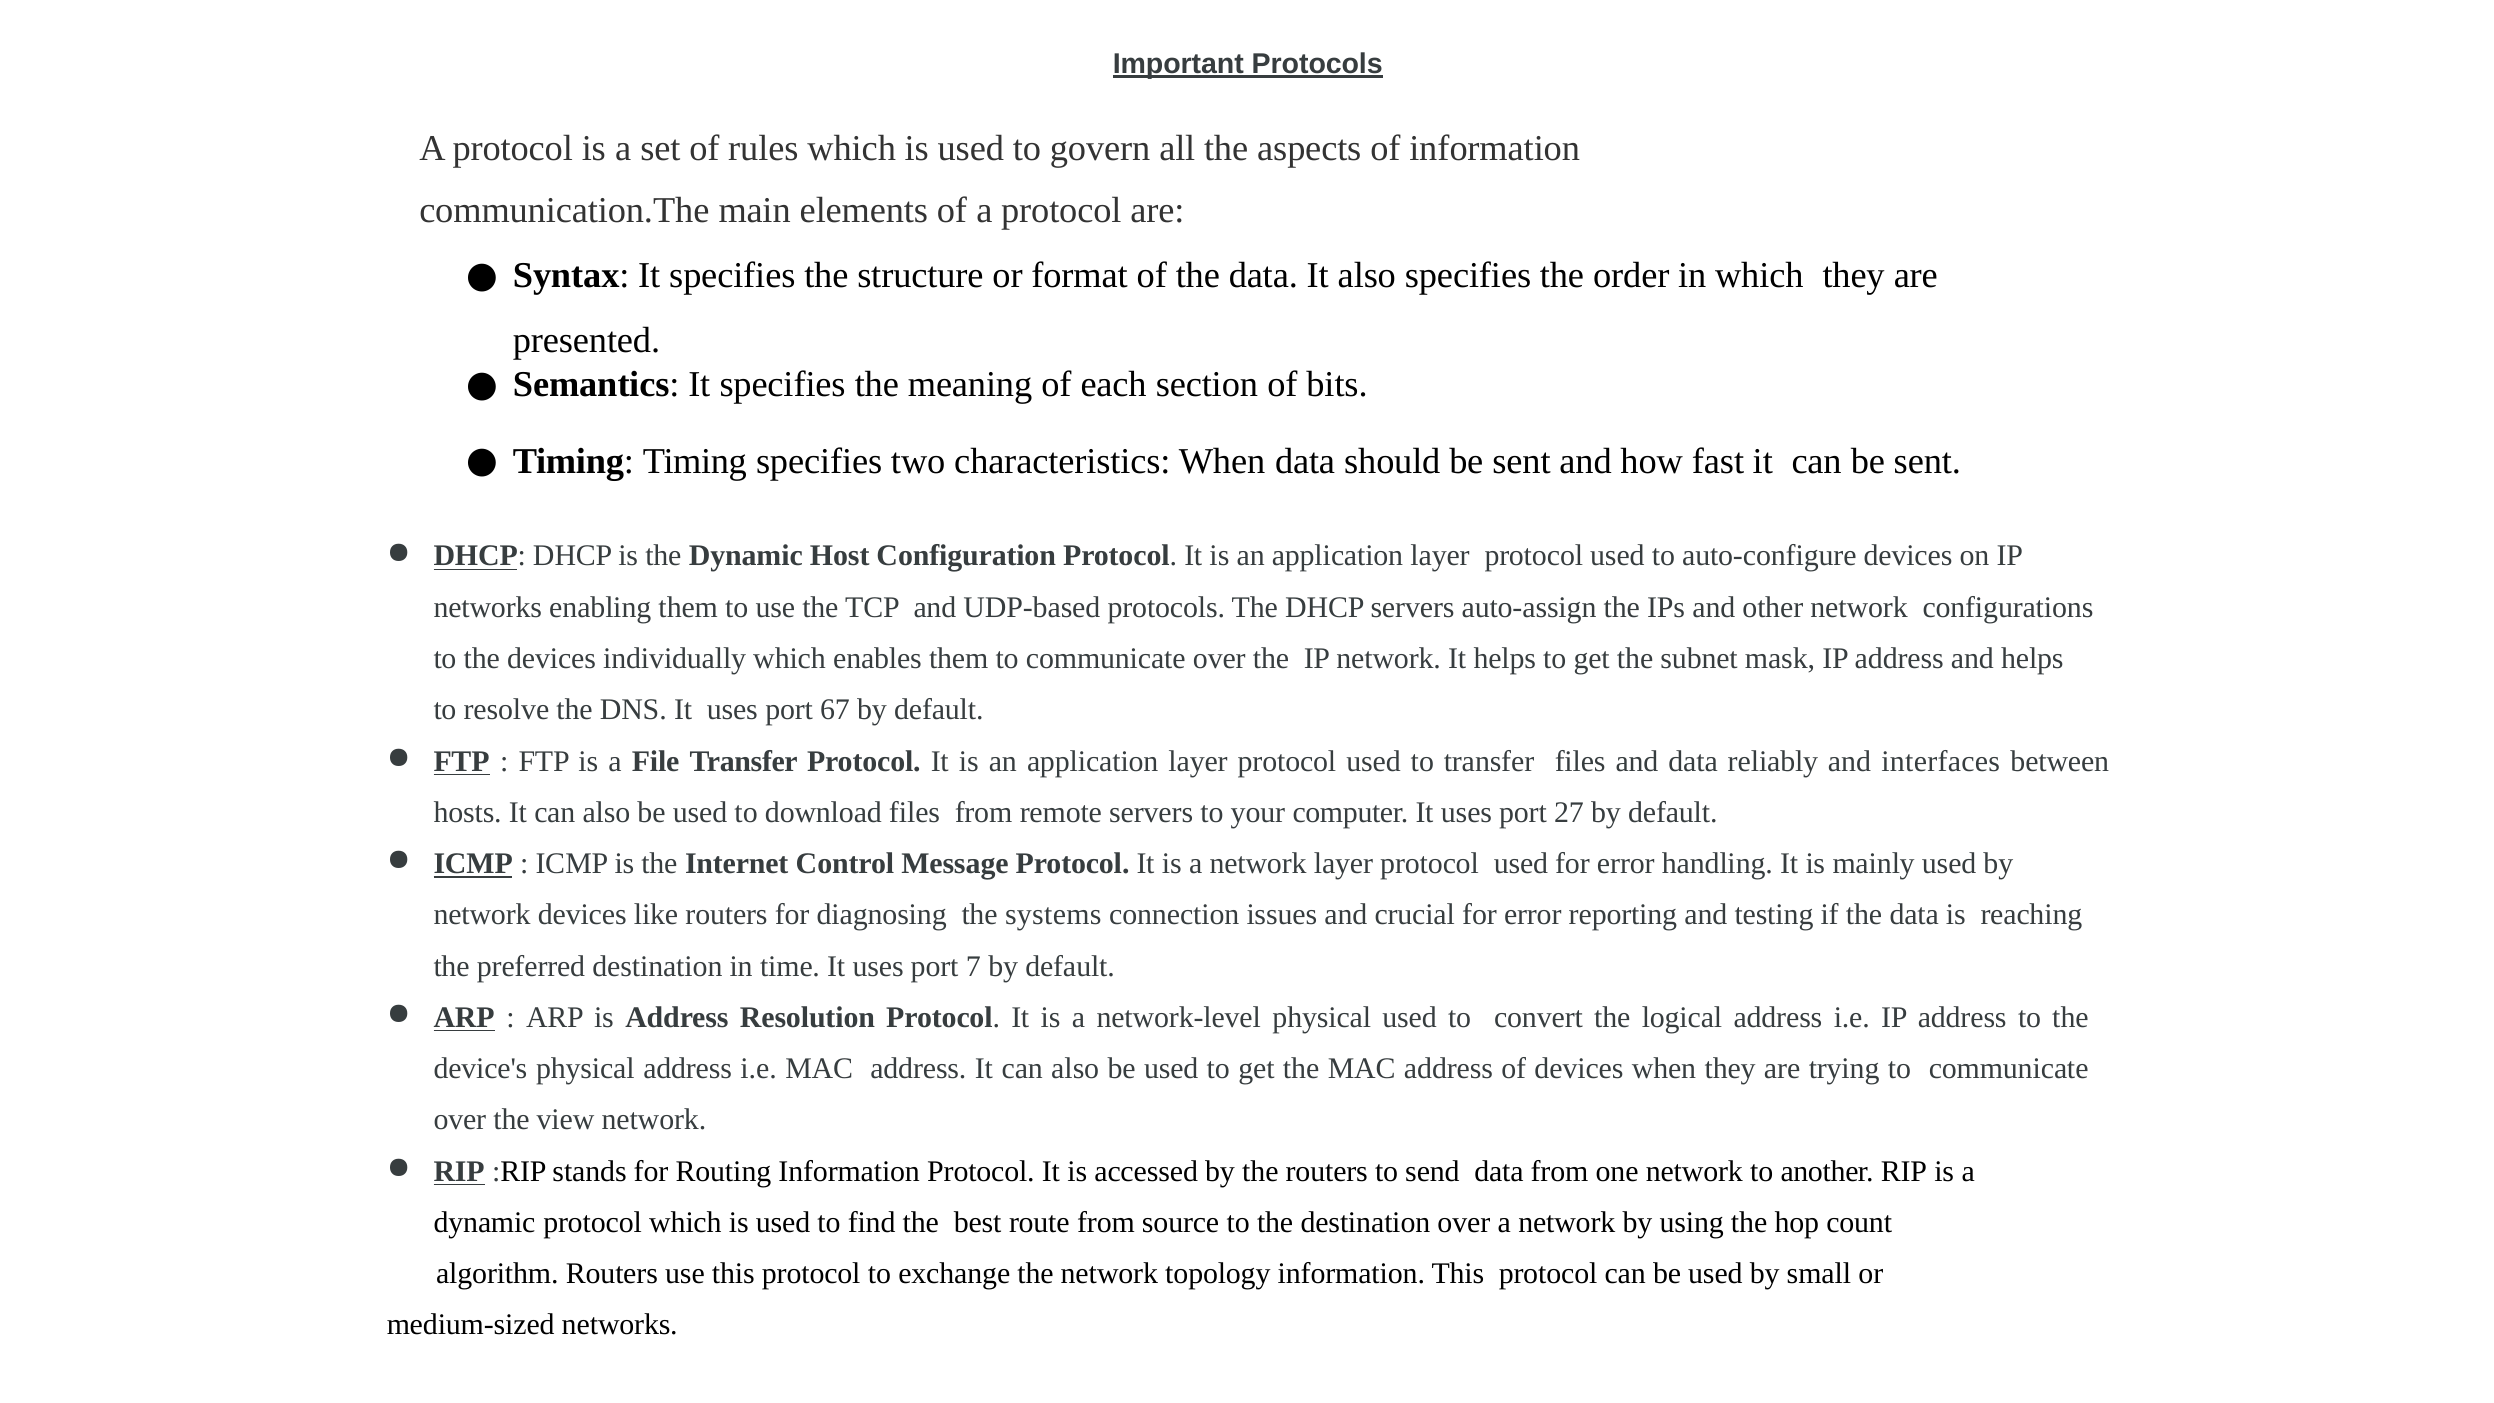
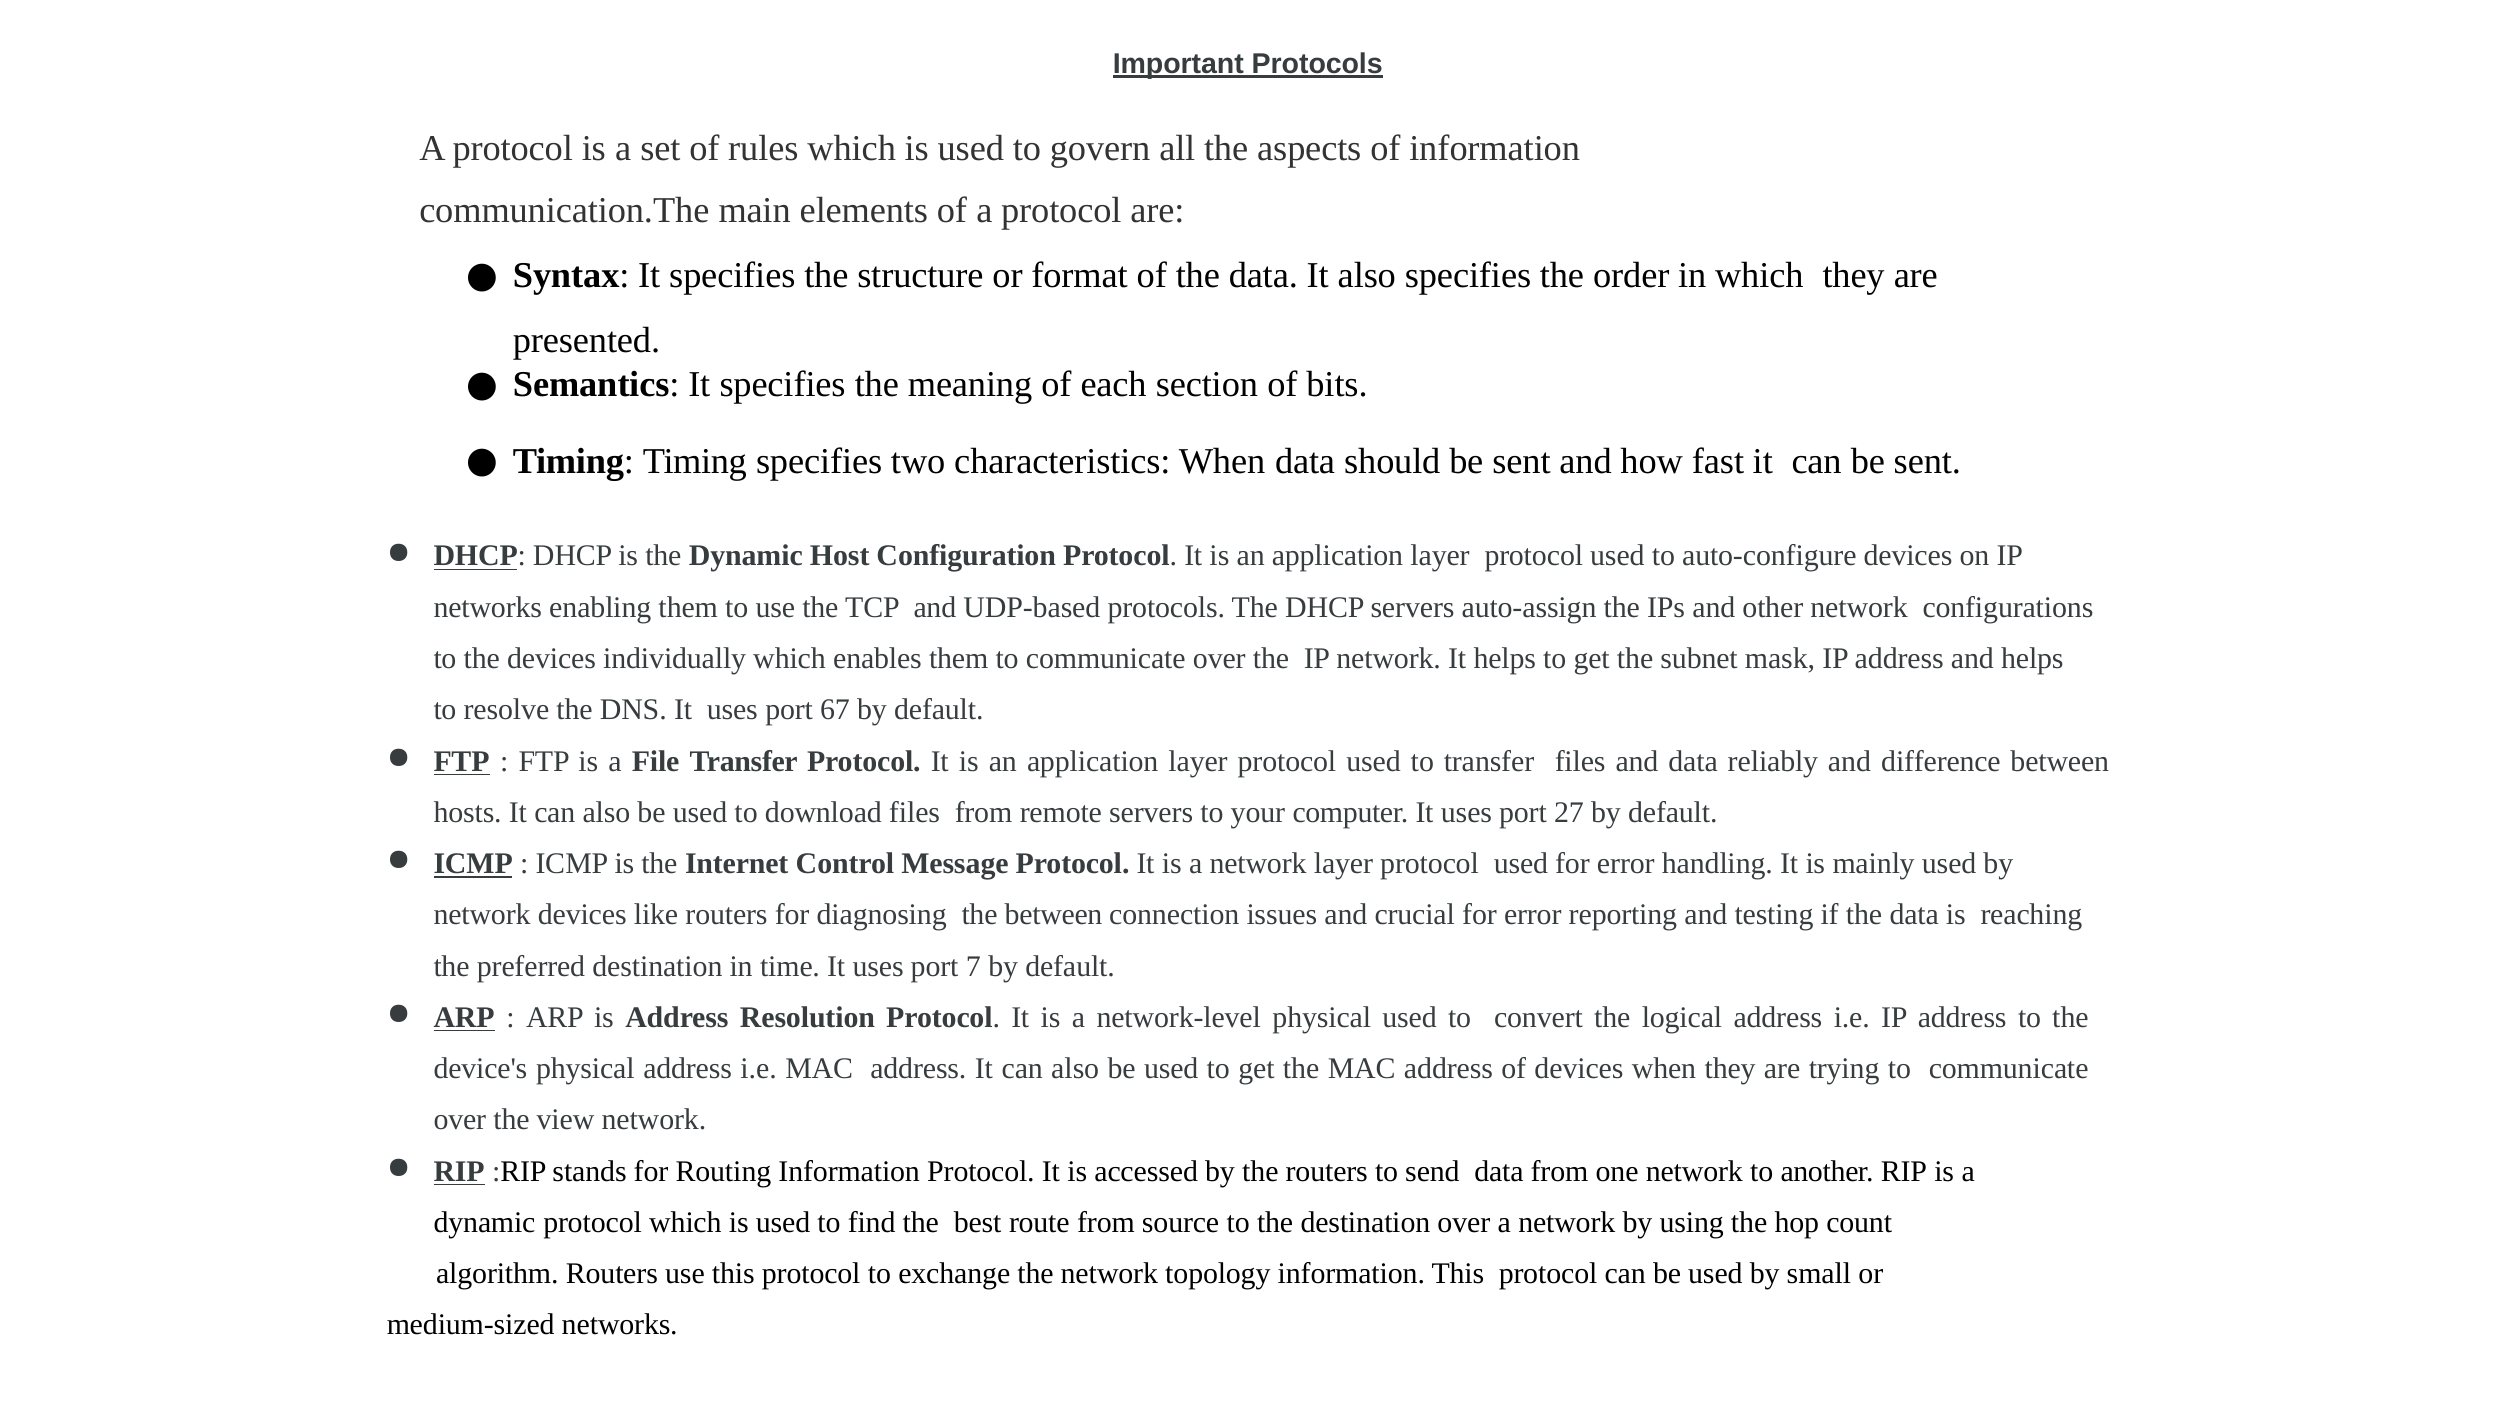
interfaces: interfaces -> difference
the systems: systems -> between
